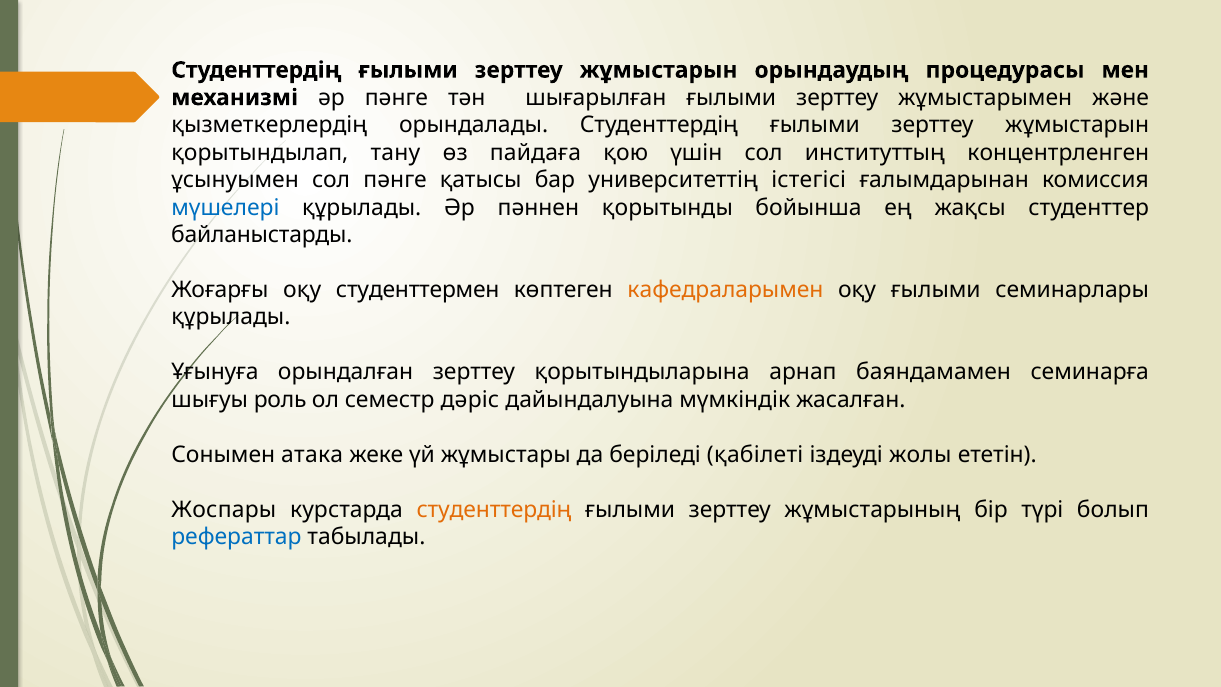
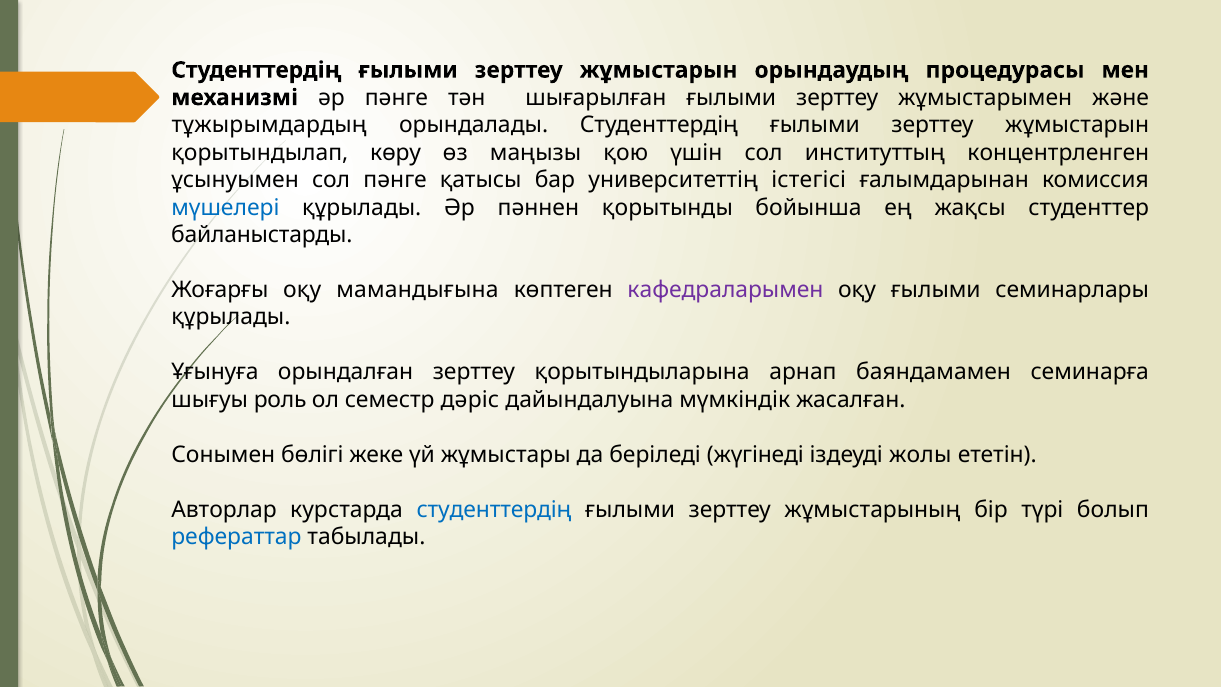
қызметкерлердің: қызметкерлердің -> тұжырымдардың
тану: тану -> көру
пайдаға: пайдаға -> маңызы
студенттермен: студенттермен -> мамандығына
кафедраларымен colour: orange -> purple
атака: атака -> бөлігі
қабілеті: қабілеті -> жүгінеді
Жоспары: Жоспары -> Авторлар
студенттердің at (494, 510) colour: orange -> blue
